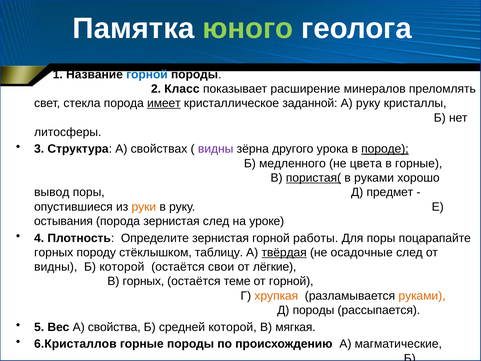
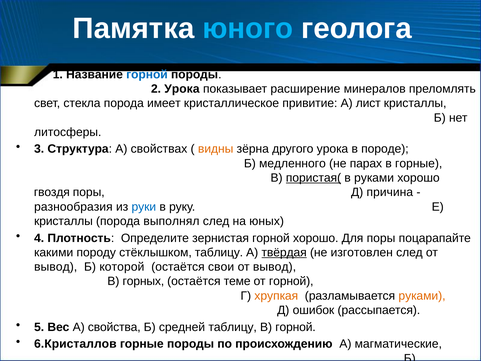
юного colour: light green -> light blue
2 Класс: Класс -> Урока
имеет underline: present -> none
заданной: заданной -> привитие
А руку: руку -> лист
видны at (216, 149) colour: purple -> orange
породе underline: present -> none
цвета: цвета -> парах
вывод: вывод -> гвоздя
предмет: предмет -> причина
опустившиеся: опустившиеся -> разнообразия
руки colour: orange -> blue
остывания at (63, 221): остывания -> кристаллы
порода зернистая: зернистая -> выполнял
уроке: уроке -> юных
горной работы: работы -> хорошо
горных at (54, 252): горных -> какими
не осадочные: осадочные -> изготовлен
видны at (56, 267): видны -> вывод
лёгкие at (275, 267): лёгкие -> вывод
Д породы: породы -> ошибок
средней которой: которой -> таблицу
В мягкая: мягкая -> горной
